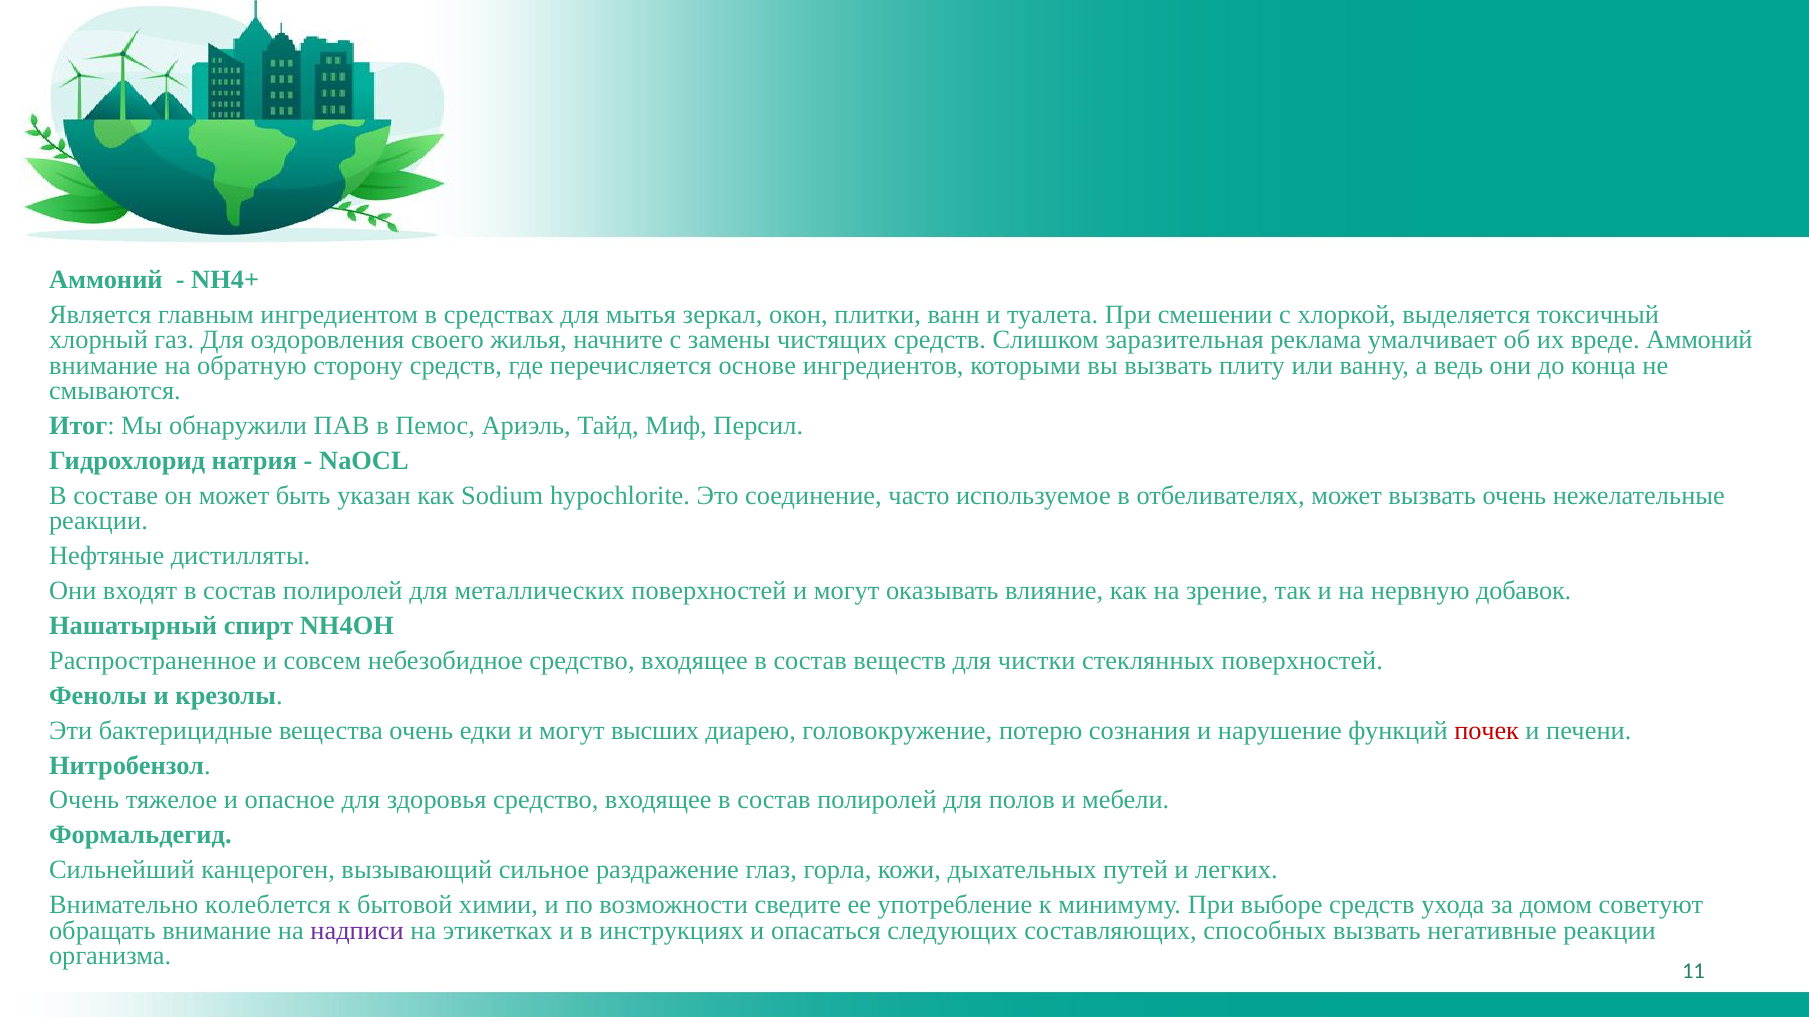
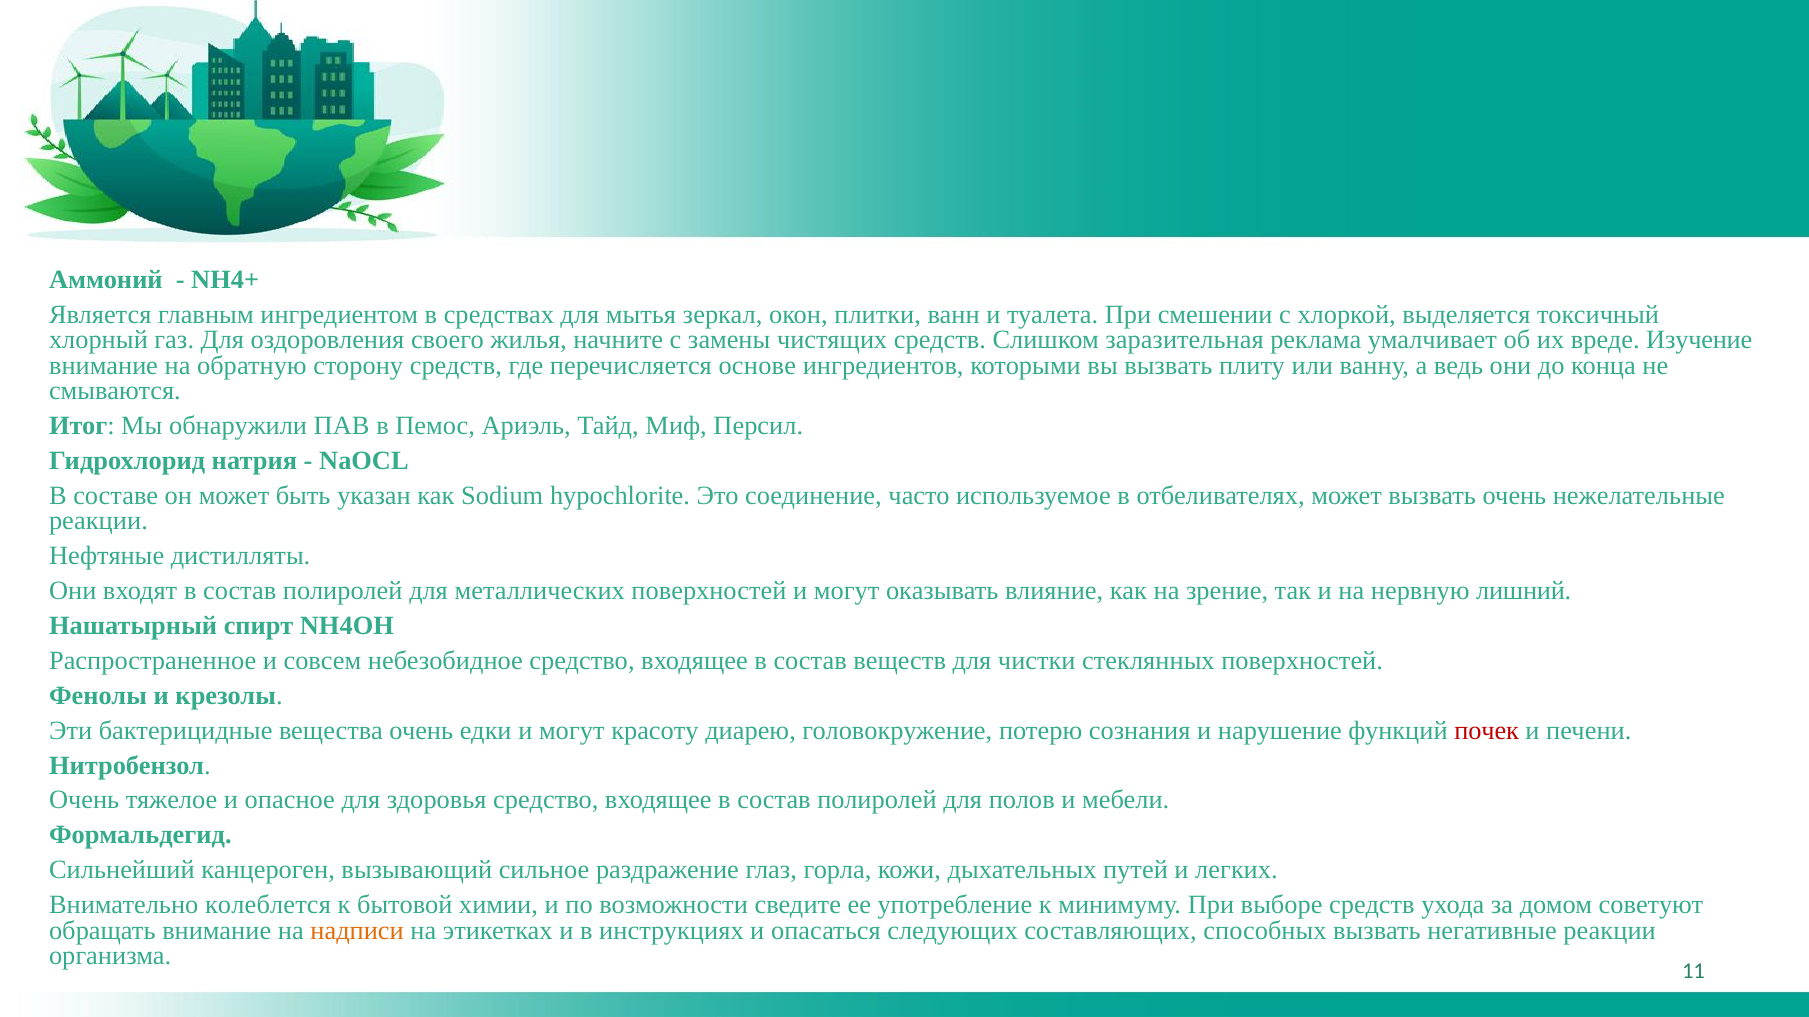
вреде Аммоний: Аммоний -> Изучение
добавок: добавок -> лишний
высших: высших -> красоту
надписи colour: purple -> orange
